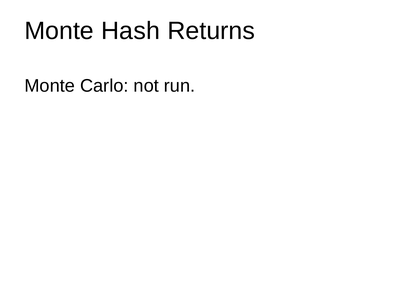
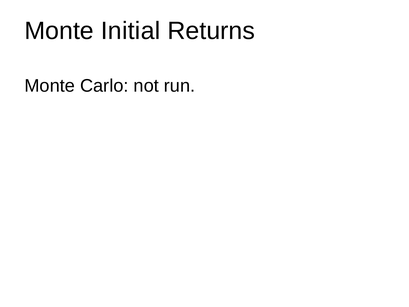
Hash: Hash -> Initial
